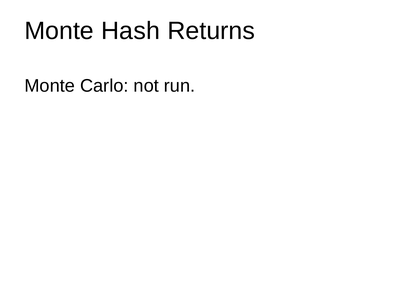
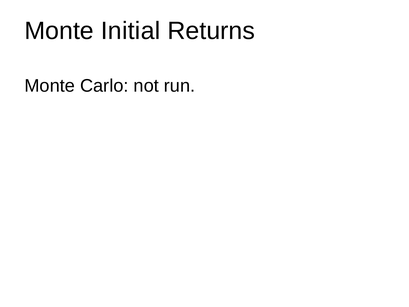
Hash: Hash -> Initial
